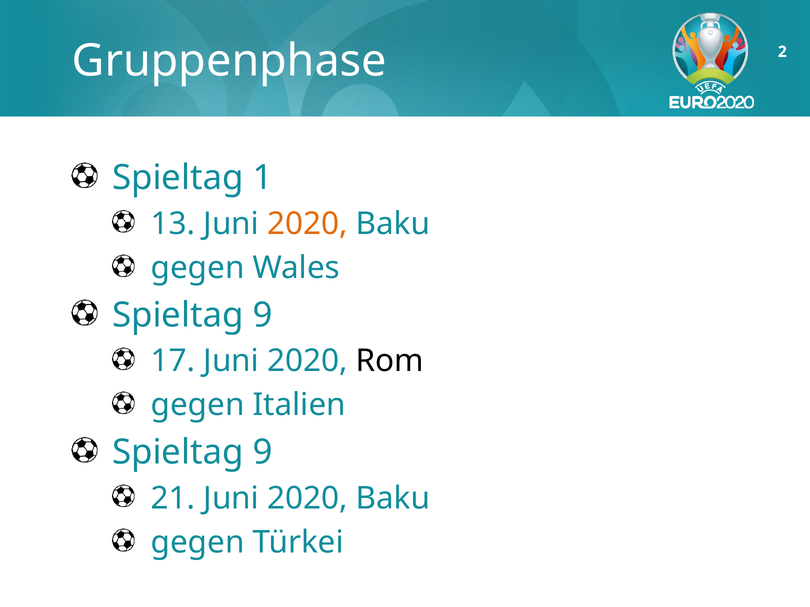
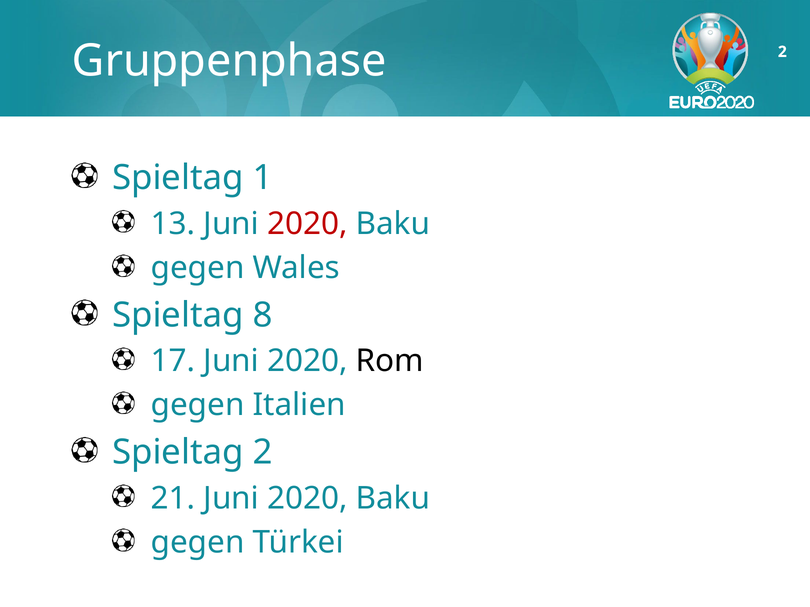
2020 at (307, 224) colour: orange -> red
9 at (263, 315): 9 -> 8
9 at (263, 453): 9 -> 2
